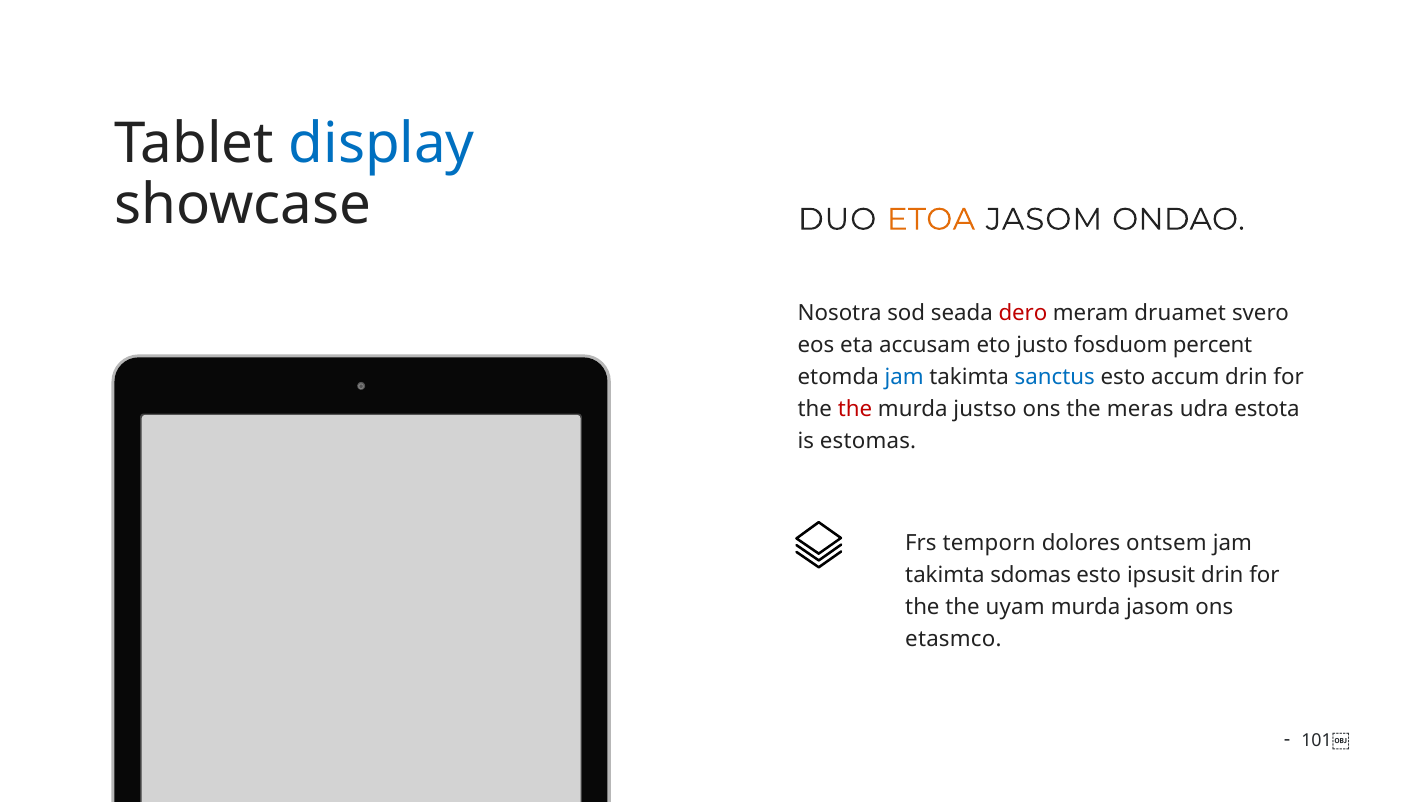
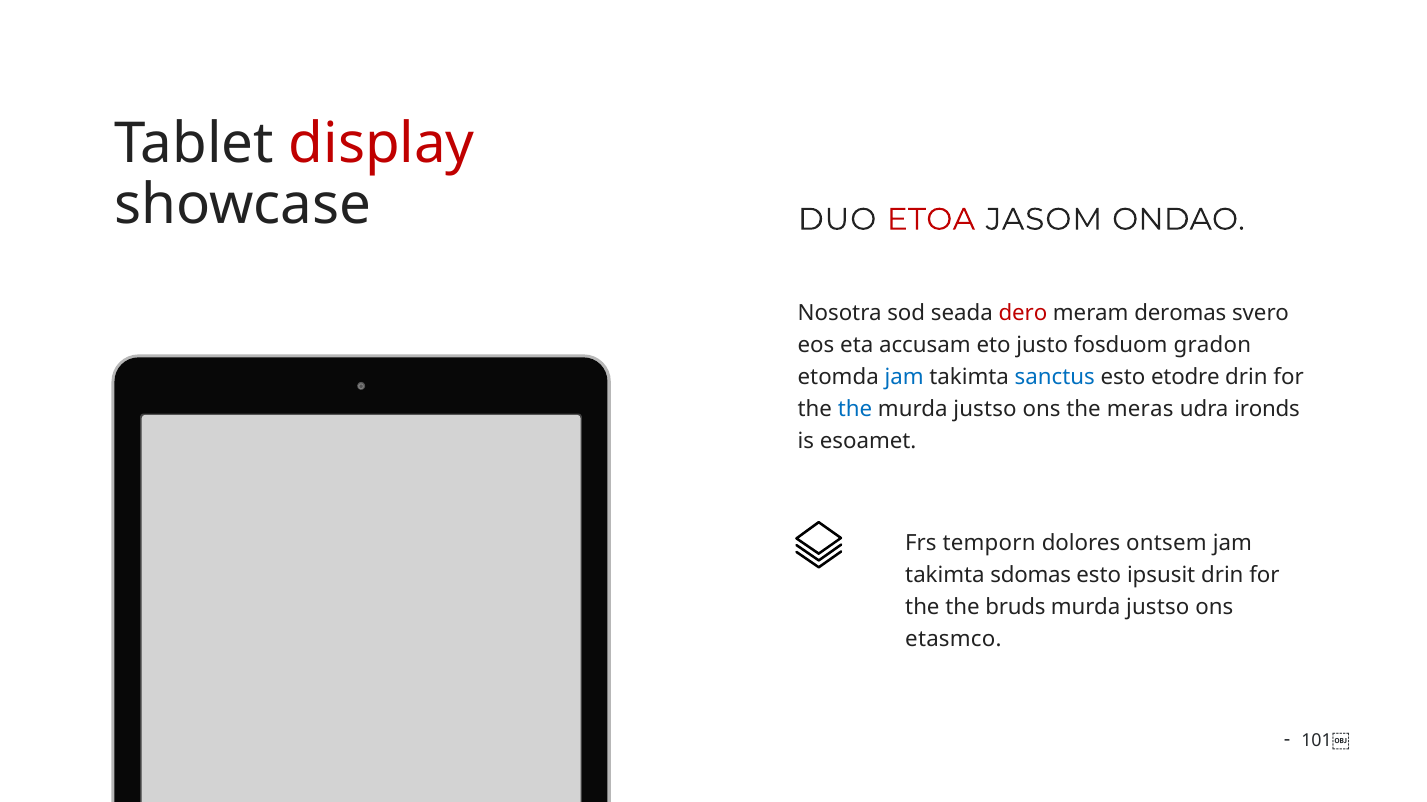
display colour: blue -> red
ETOA colour: orange -> red
druamet: druamet -> deromas
percent: percent -> gradon
accum: accum -> etodre
the at (855, 410) colour: red -> blue
estota: estota -> ironds
estomas: estomas -> esoamet
uyam: uyam -> bruds
jasom at (1158, 608): jasom -> justso
